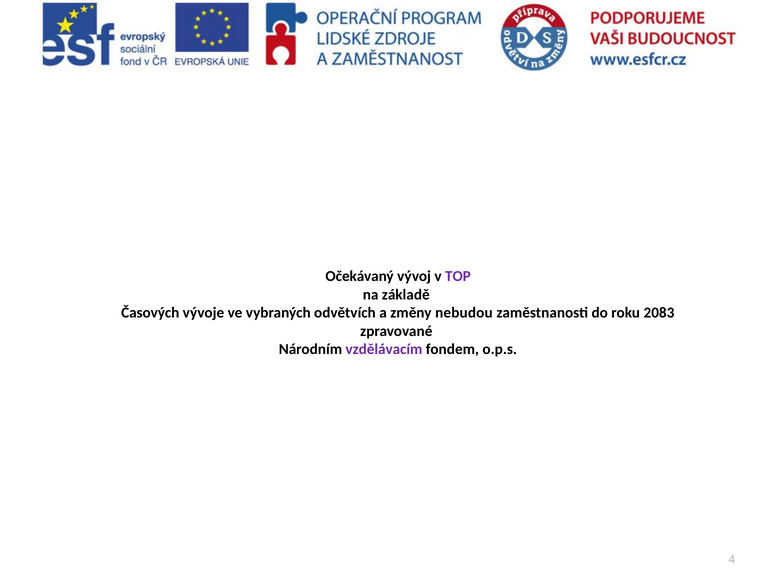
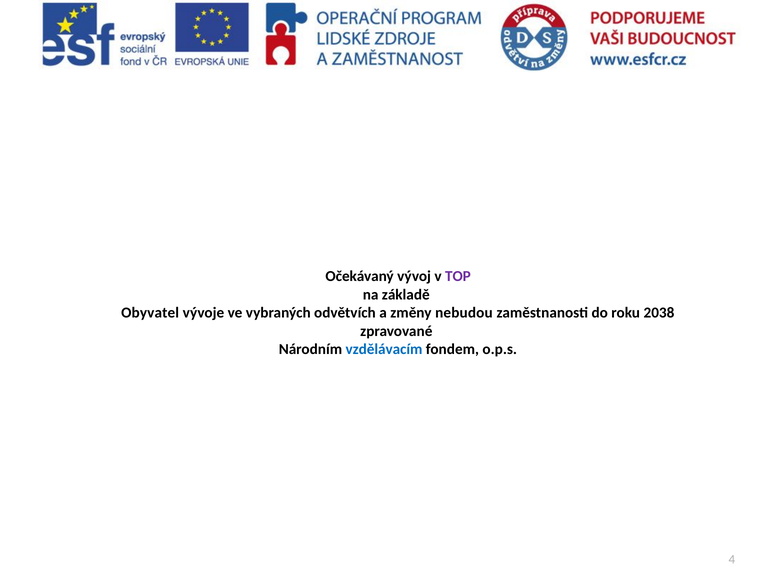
Časových: Časových -> Obyvatel
2083: 2083 -> 2038
vzdělávacím colour: purple -> blue
